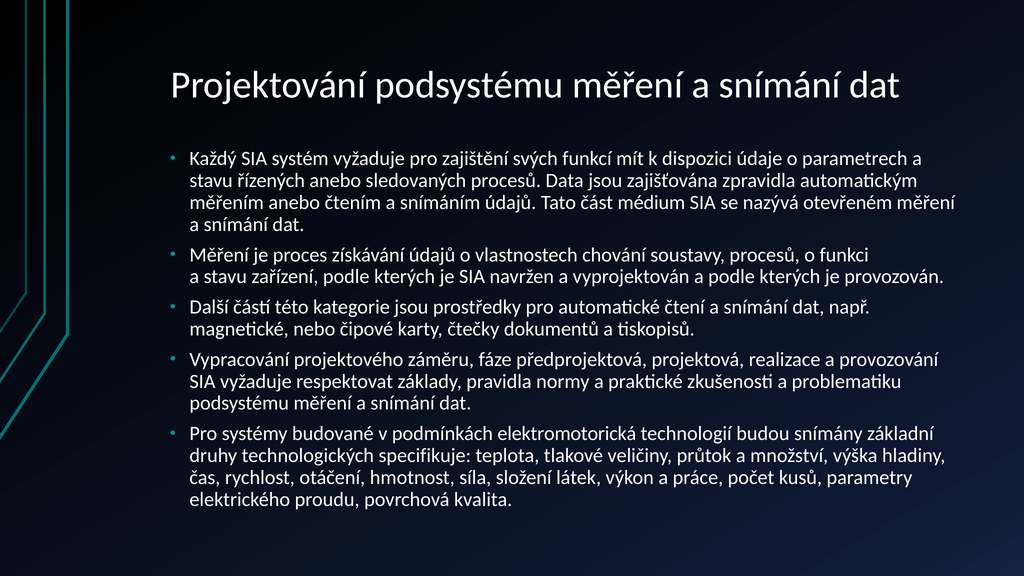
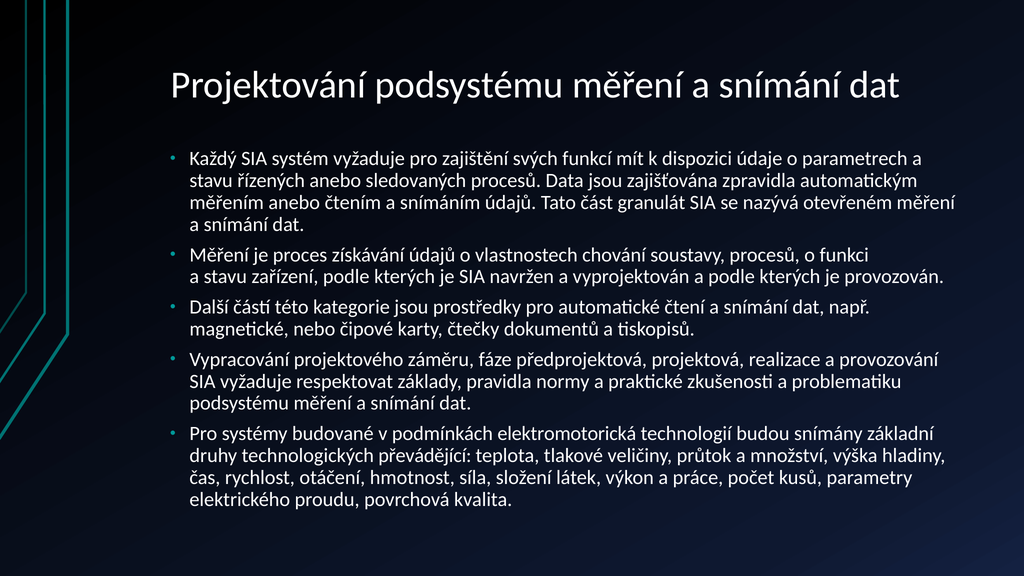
médium: médium -> granulát
specifikuje: specifikuje -> převádějící
